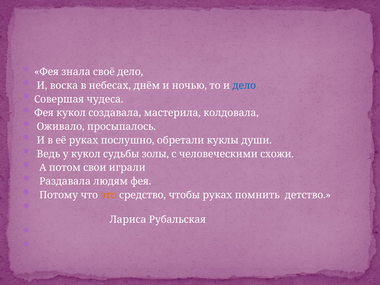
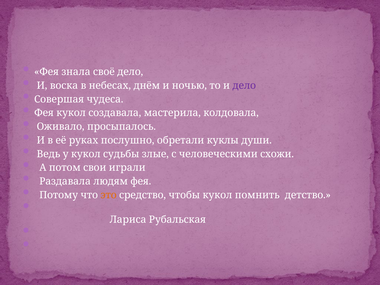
дело at (244, 86) colour: blue -> purple
золы: золы -> злые
чтобы руках: руках -> кукол
